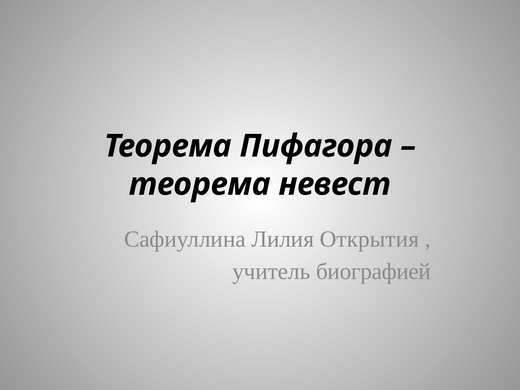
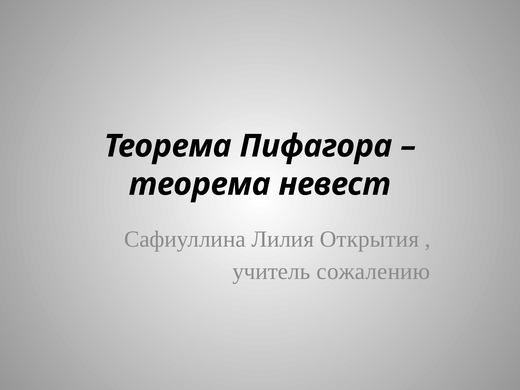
биографией: биографией -> сожалению
